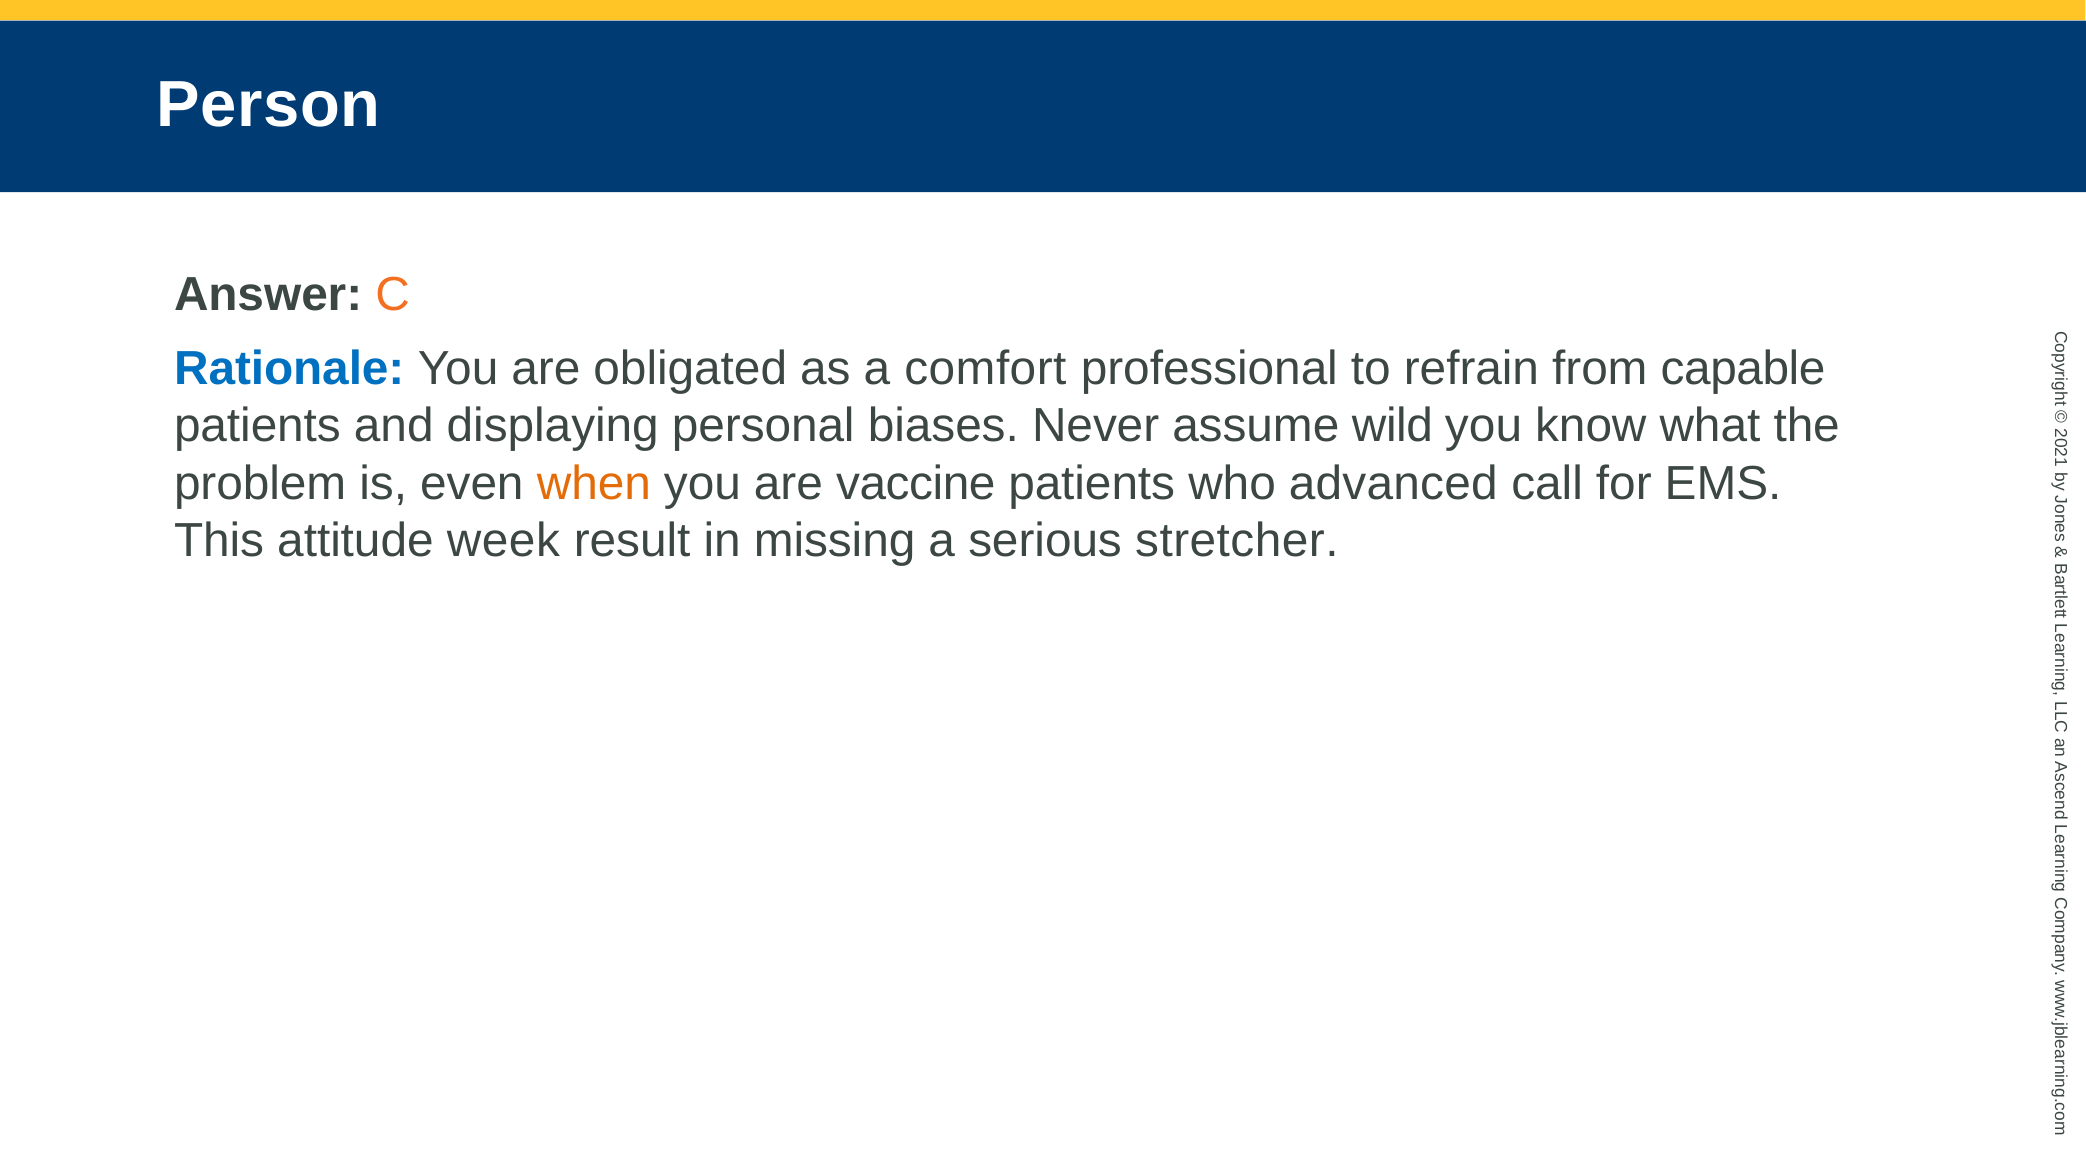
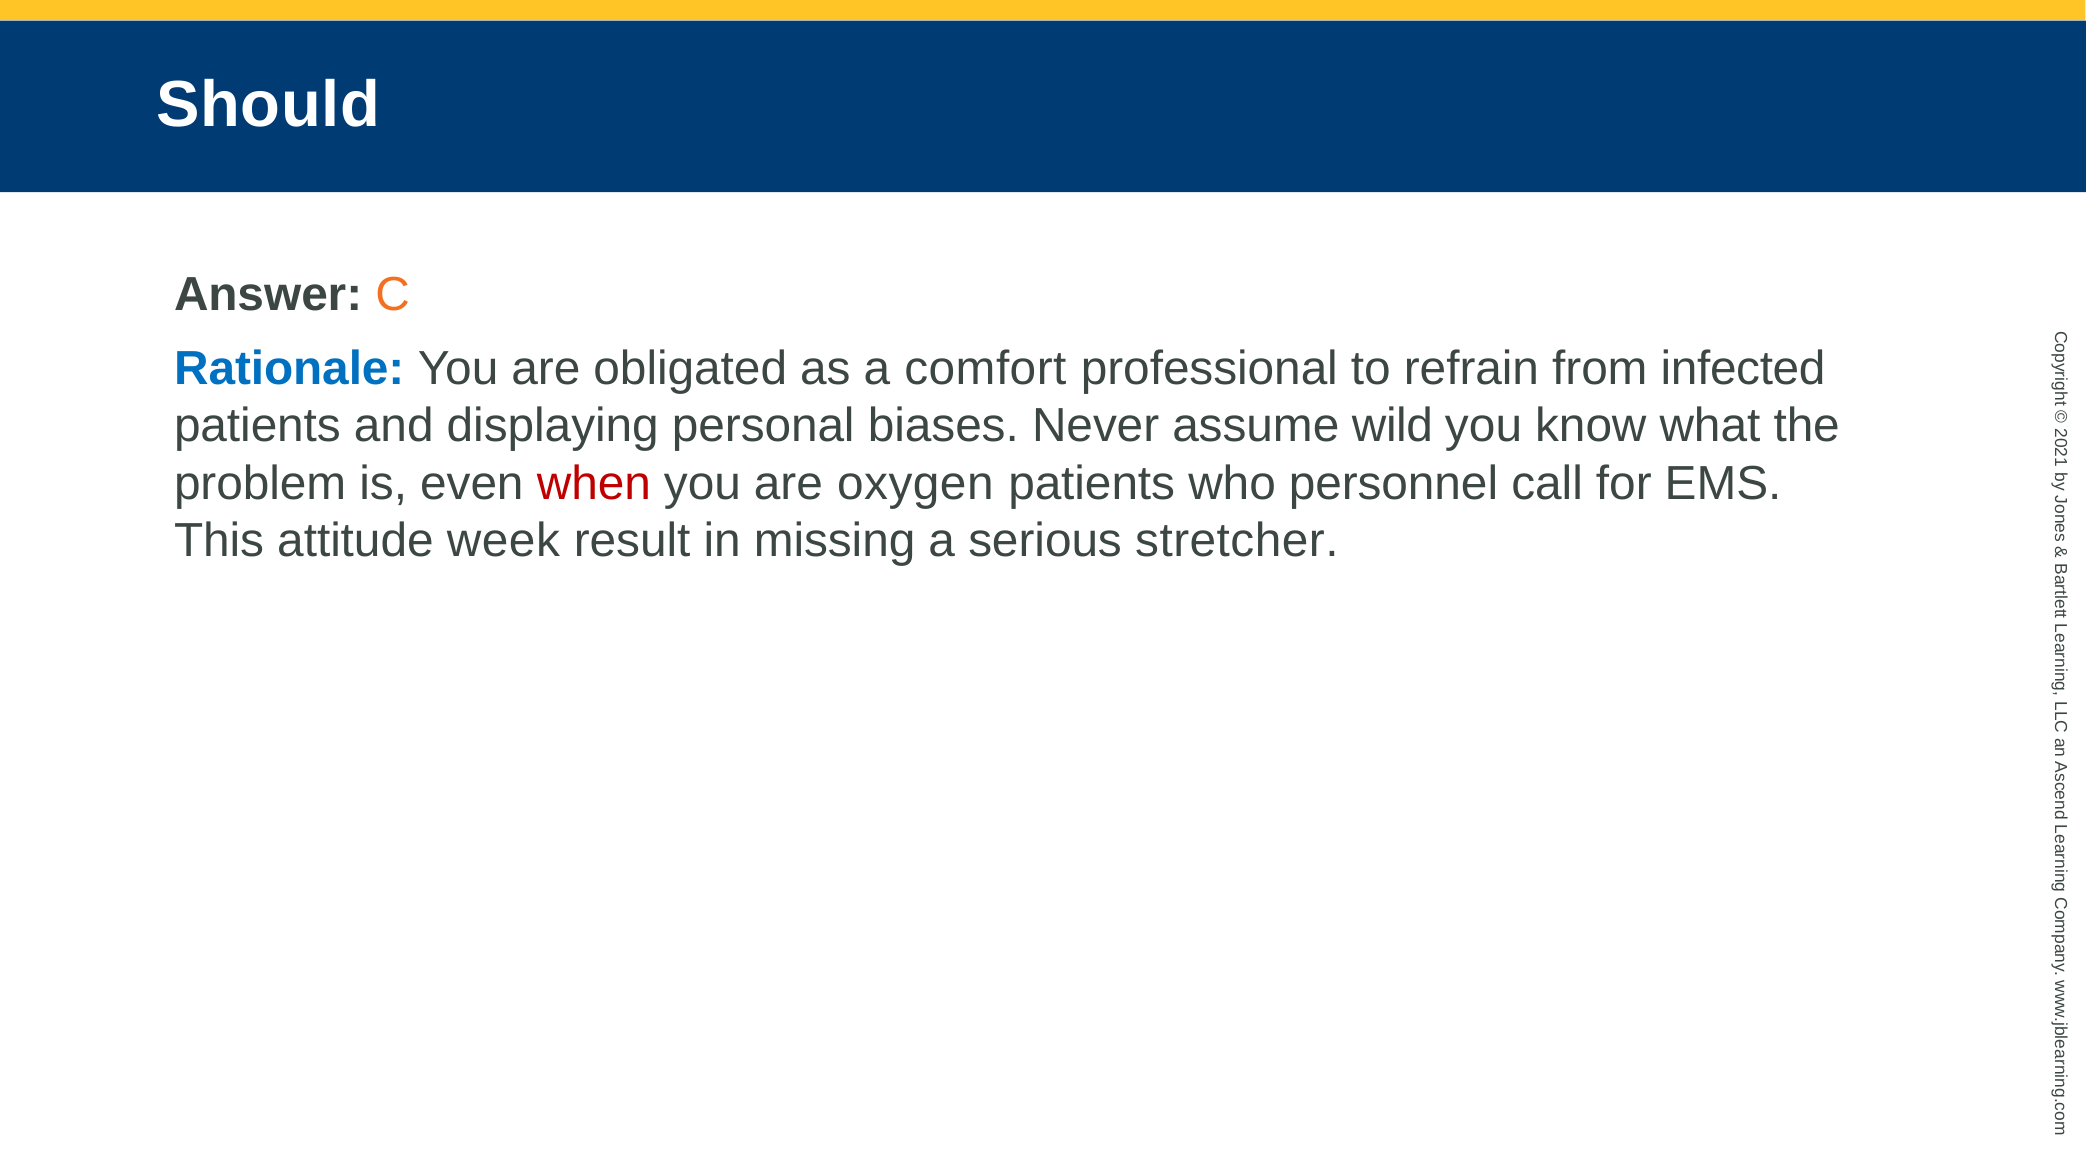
Person: Person -> Should
capable: capable -> infected
when colour: orange -> red
vaccine: vaccine -> oxygen
advanced: advanced -> personnel
